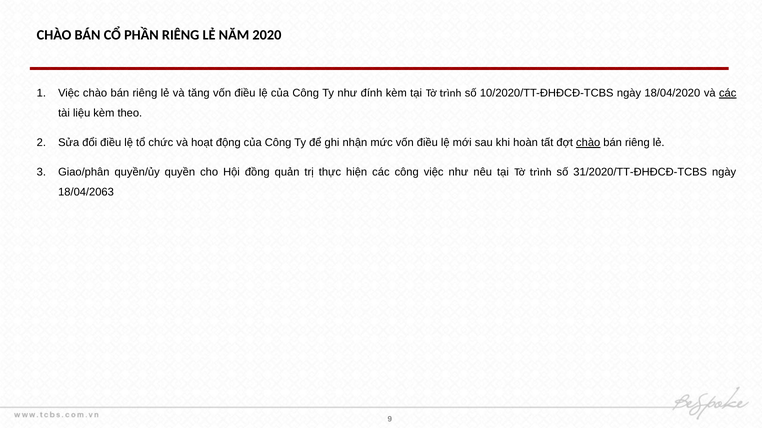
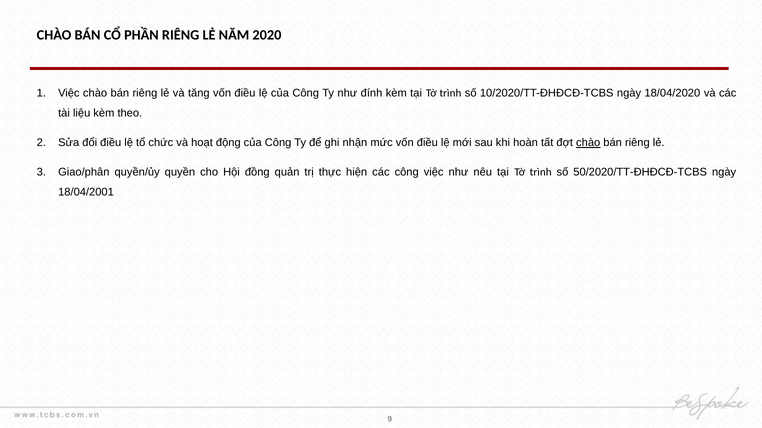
các at (728, 93) underline: present -> none
31/2020/TT-ĐHĐCĐ-TCBS: 31/2020/TT-ĐHĐCĐ-TCBS -> 50/2020/TT-ĐHĐCĐ-TCBS
18/04/2063: 18/04/2063 -> 18/04/2001
